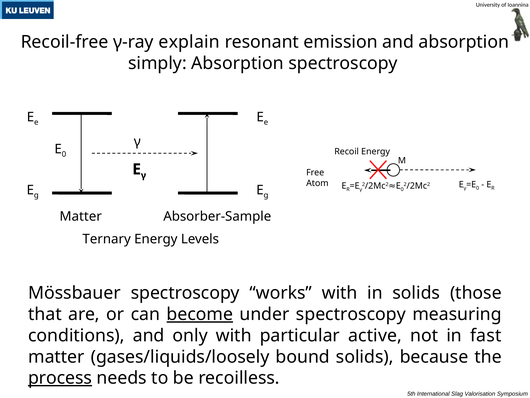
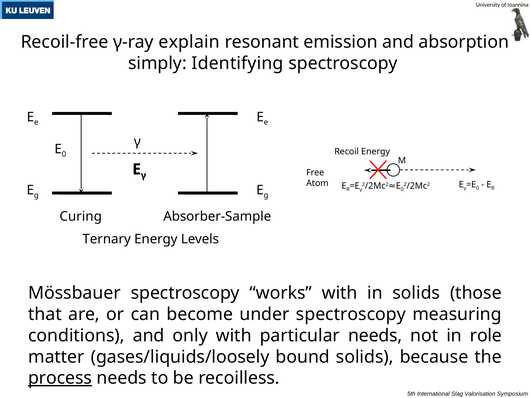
simply Absorption: Absorption -> Identifying
Matter at (81, 216): Matter -> Curing
become underline: present -> none
particular active: active -> needs
fast: fast -> role
